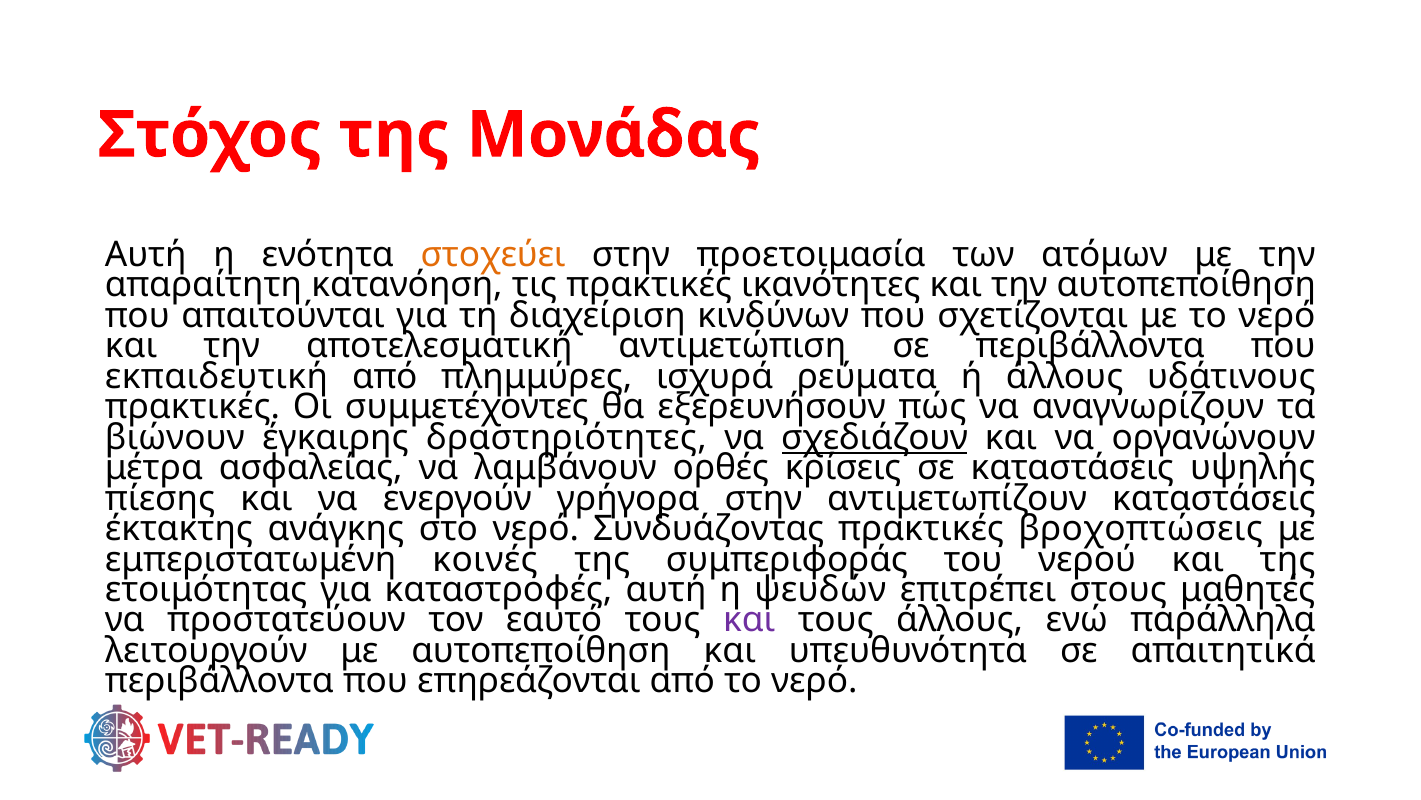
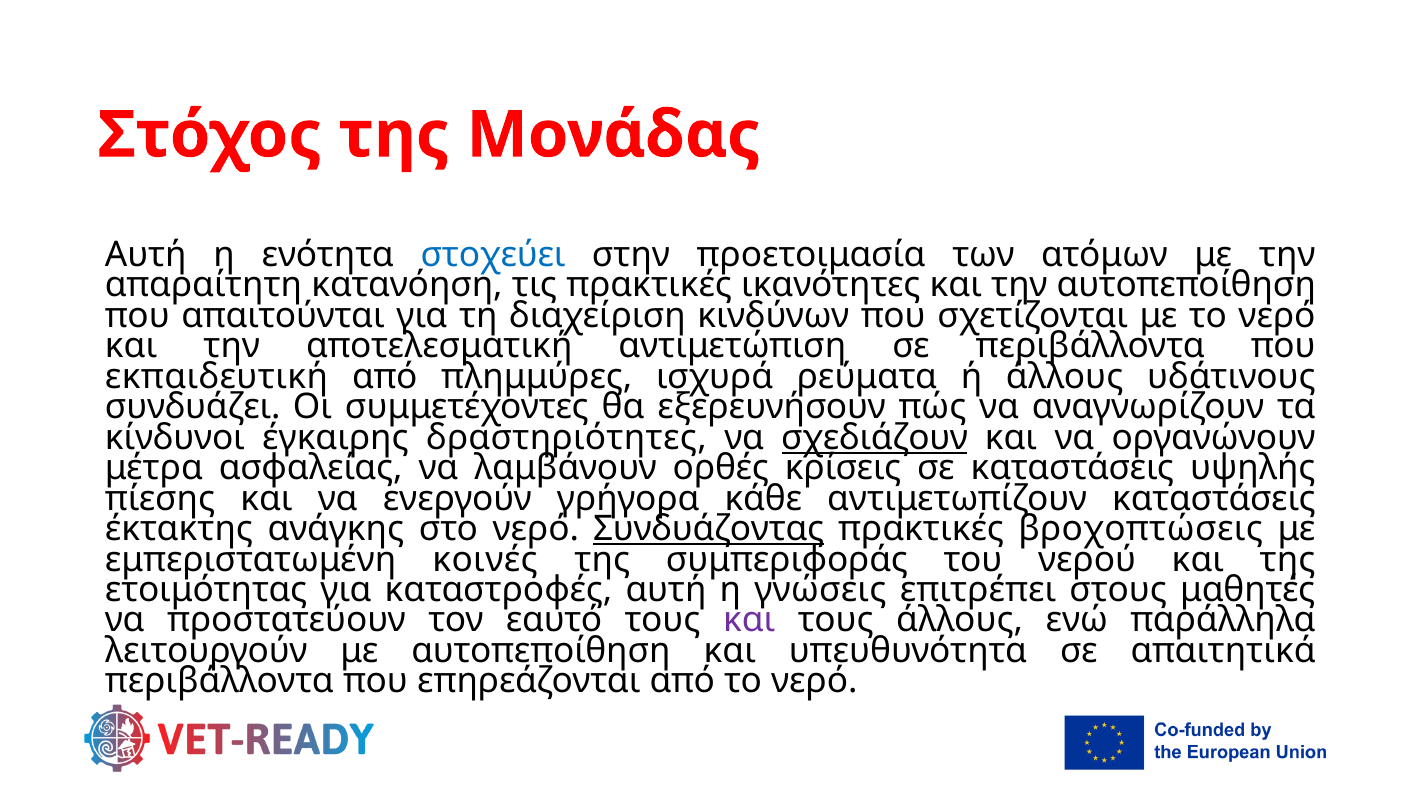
στοχεύει colour: orange -> blue
πρακτικές at (193, 407): πρακτικές -> συνδυάζει
βιώνουν: βιώνουν -> κίνδυνοι
γρήγορα στην: στην -> κάθε
Συνδυάζοντας underline: none -> present
ψευδών: ψευδών -> γνώσεις
